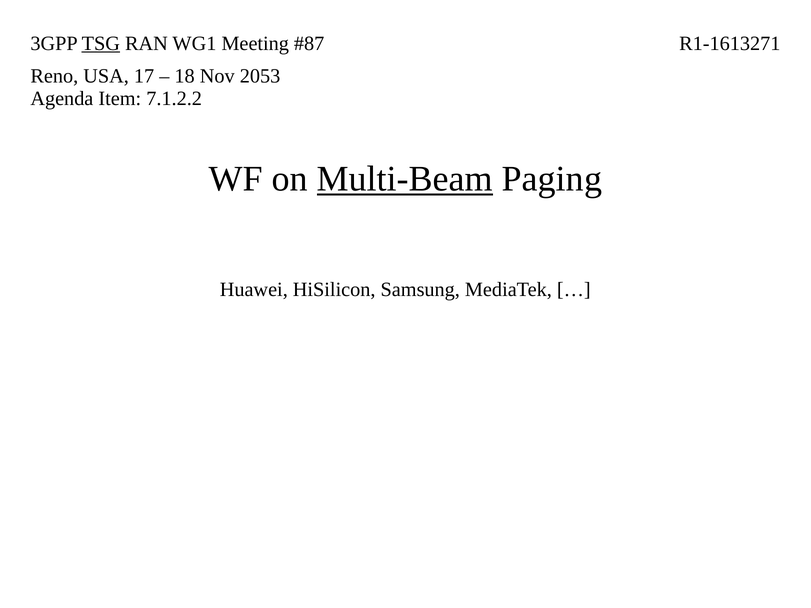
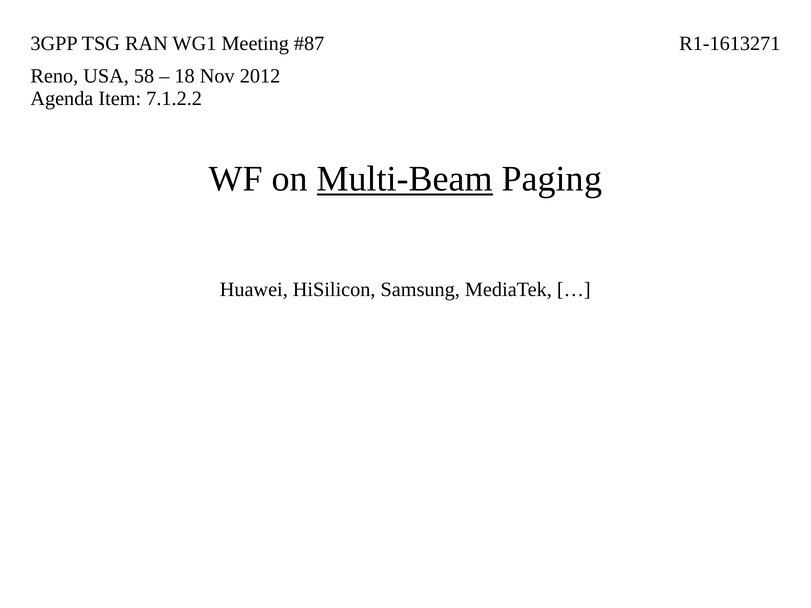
TSG underline: present -> none
17: 17 -> 58
2053: 2053 -> 2012
